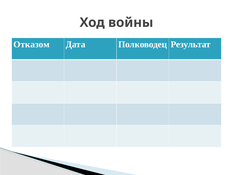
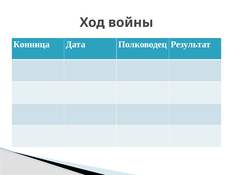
Отказом: Отказом -> Конница
